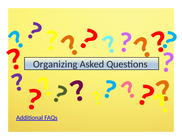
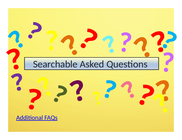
Organizing: Organizing -> Searchable
